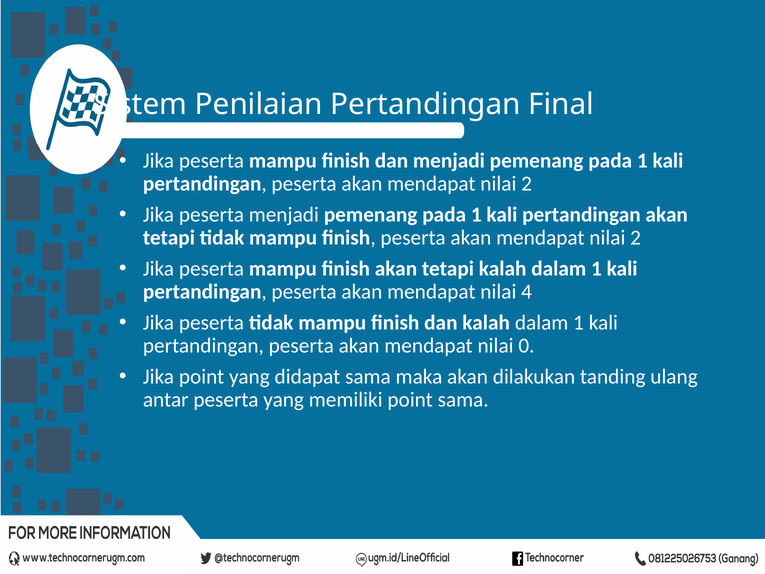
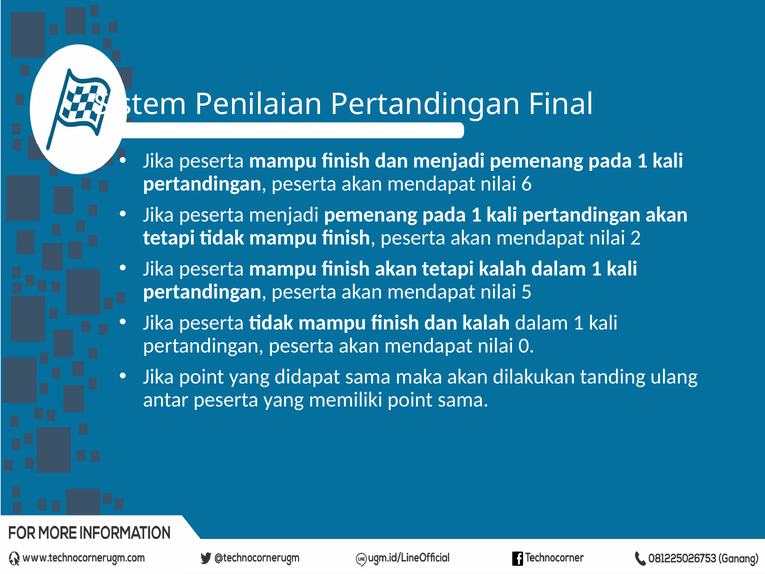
2 at (527, 184): 2 -> 6
4: 4 -> 5
